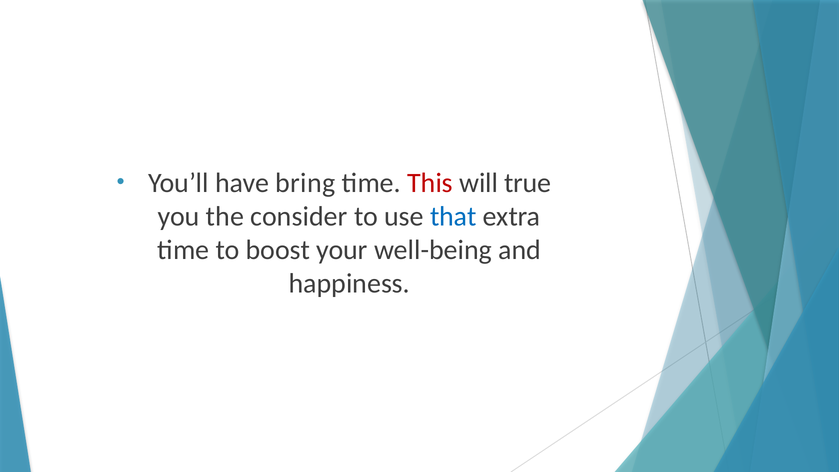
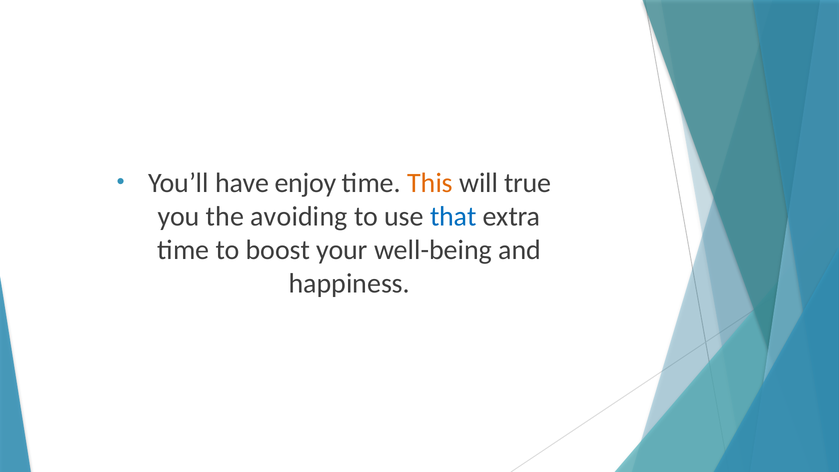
bring: bring -> enjoy
This colour: red -> orange
consider: consider -> avoiding
